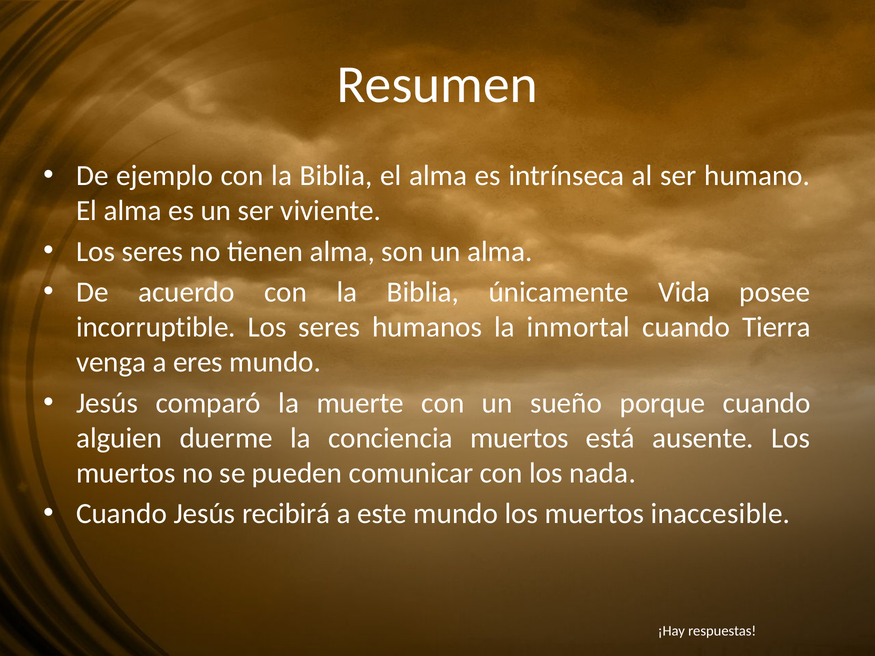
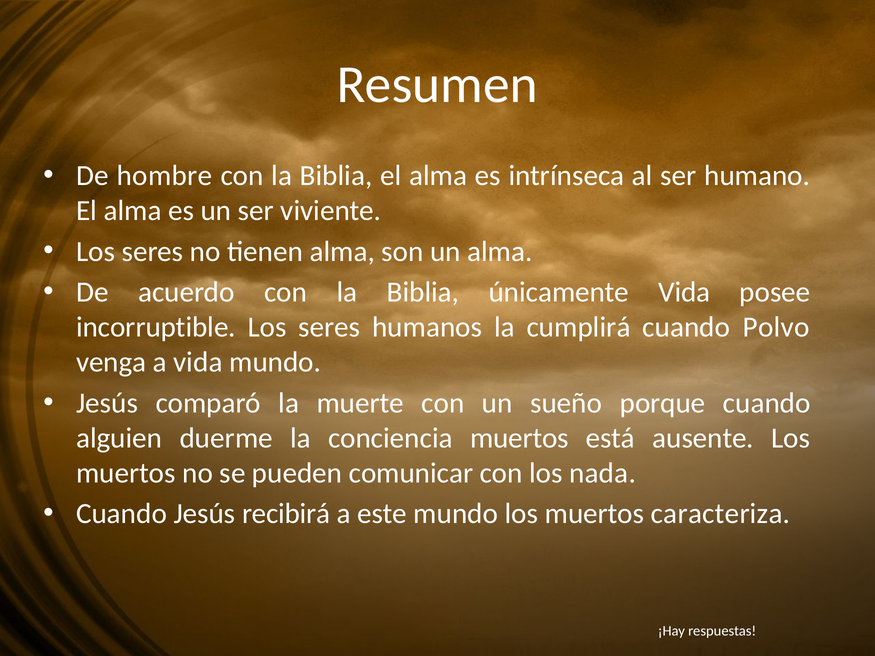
ejemplo: ejemplo -> hombre
inmortal: inmortal -> cumplirá
Tierra: Tierra -> Polvo
a eres: eres -> vida
inaccesible: inaccesible -> caracteriza
